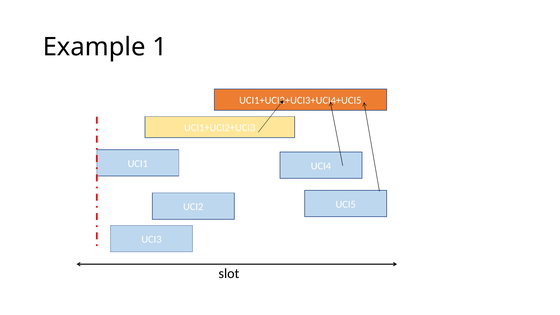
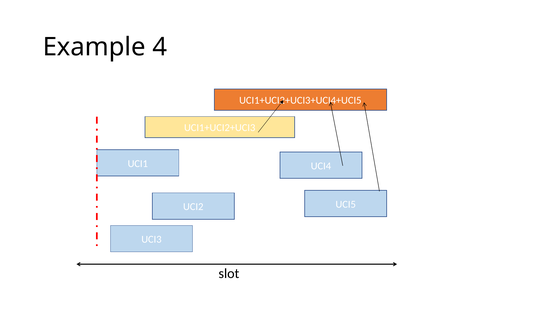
1: 1 -> 4
